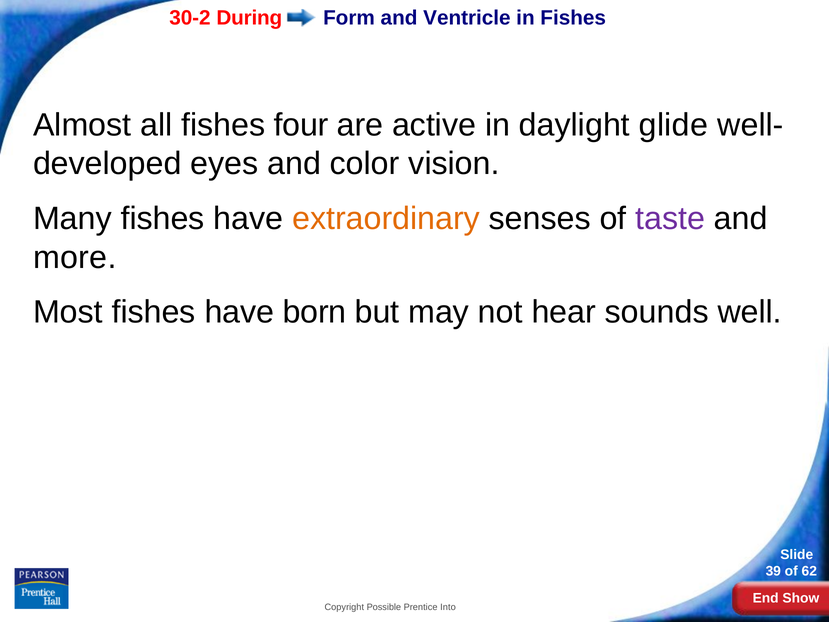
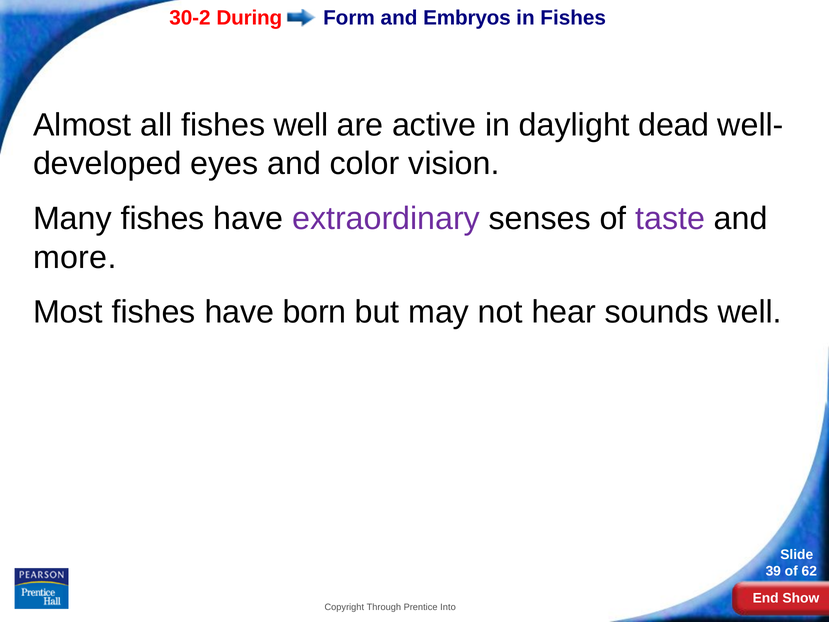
Ventricle: Ventricle -> Embryos
fishes four: four -> well
glide: glide -> dead
extraordinary colour: orange -> purple
Possible: Possible -> Through
